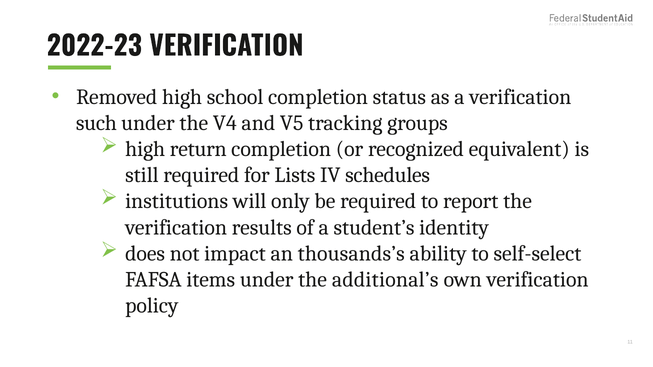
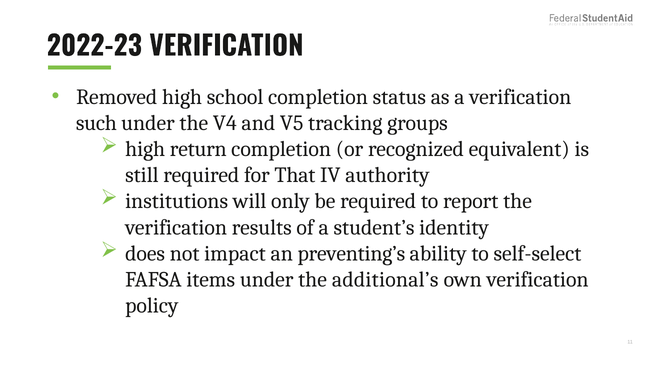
Lists: Lists -> That
schedules: schedules -> authority
thousands’s: thousands’s -> preventing’s
